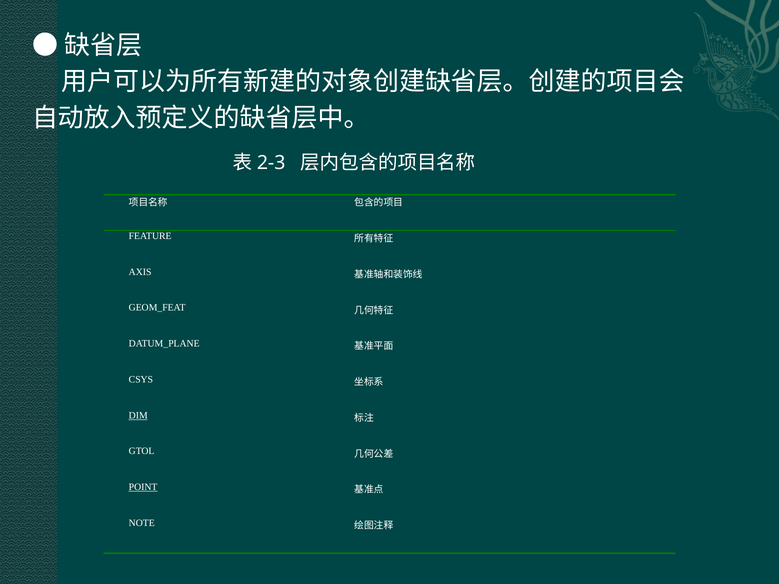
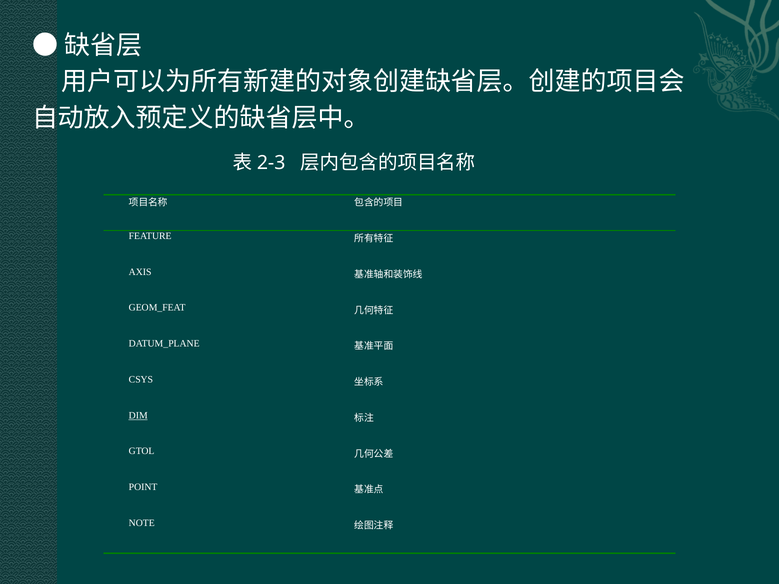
POINT underline: present -> none
